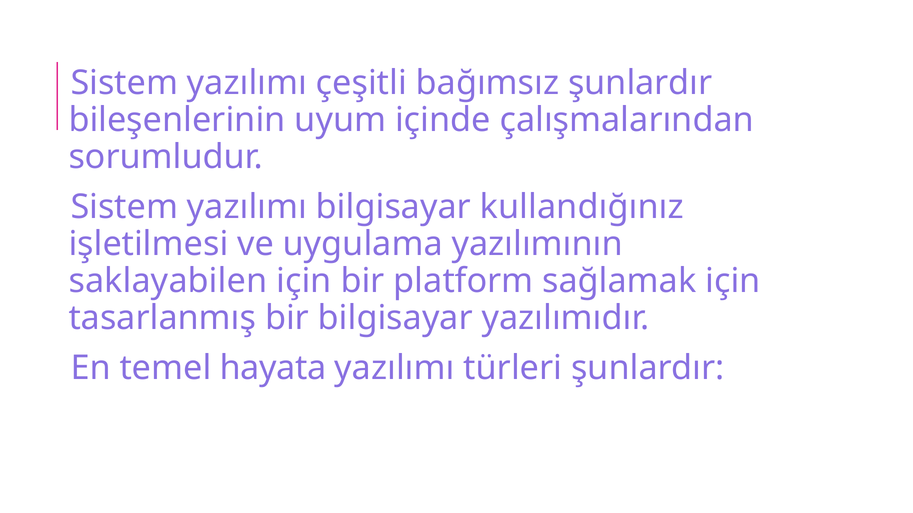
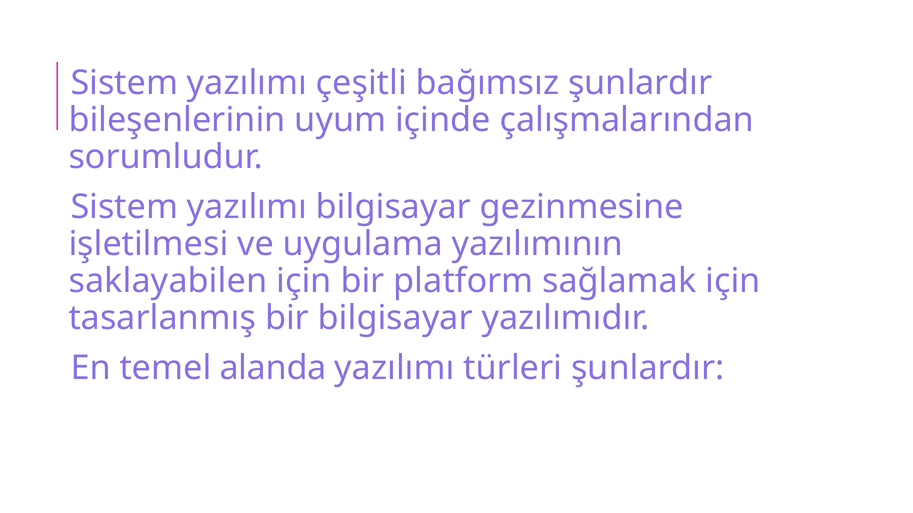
kullandığınız: kullandığınız -> gezinmesine
hayata: hayata -> alanda
